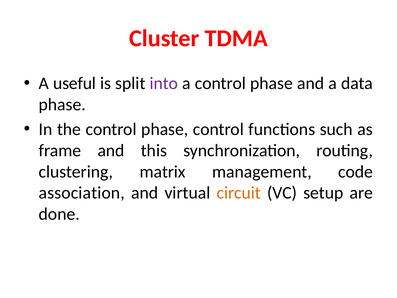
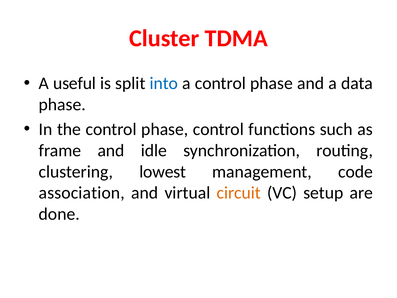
into colour: purple -> blue
this: this -> idle
matrix: matrix -> lowest
